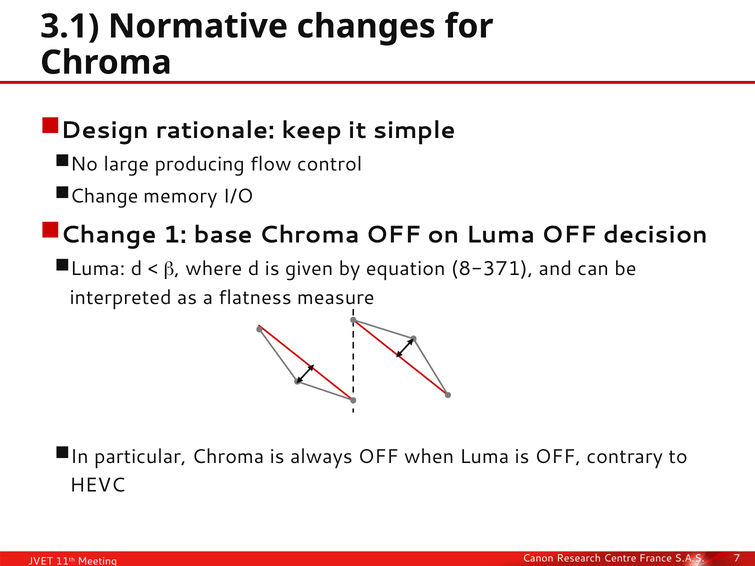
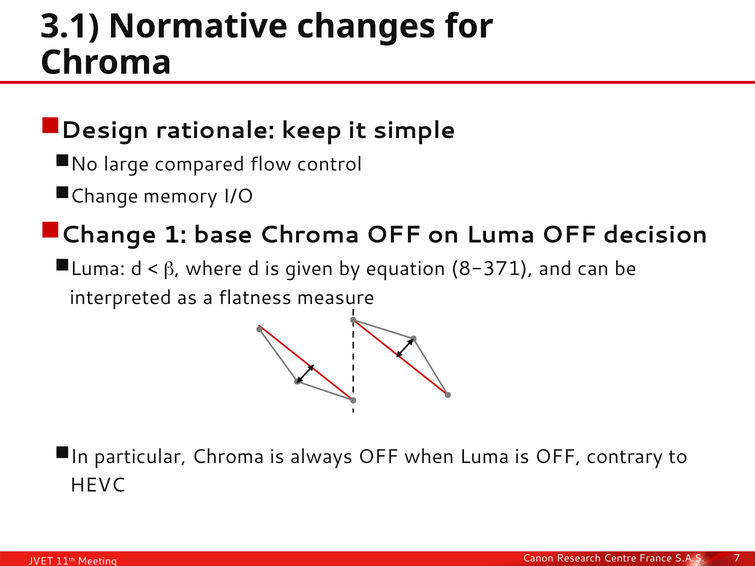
producing: producing -> compared
